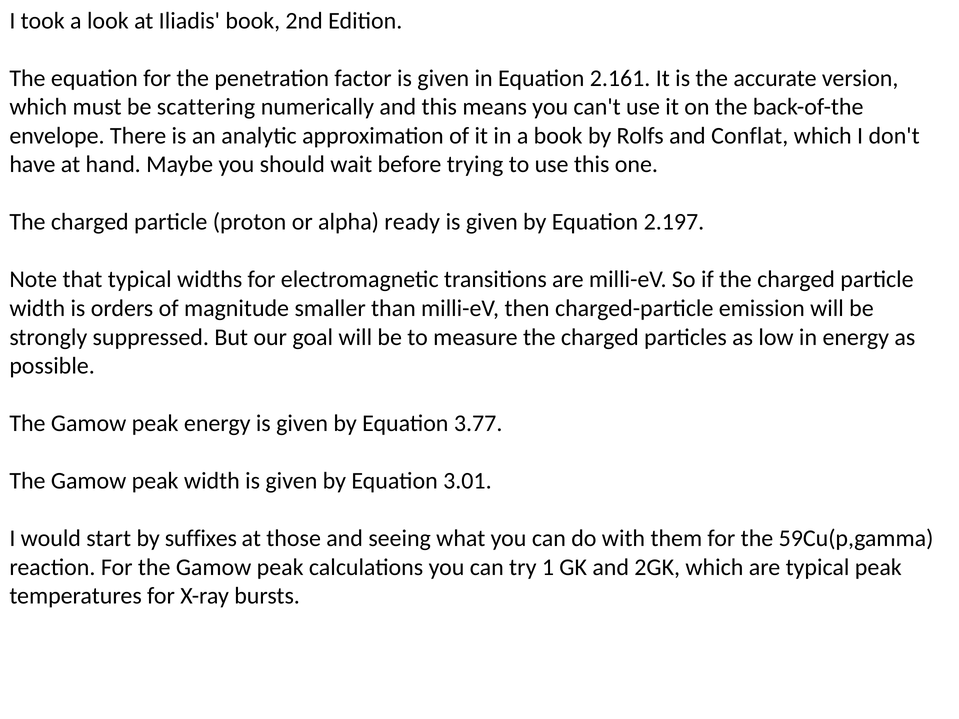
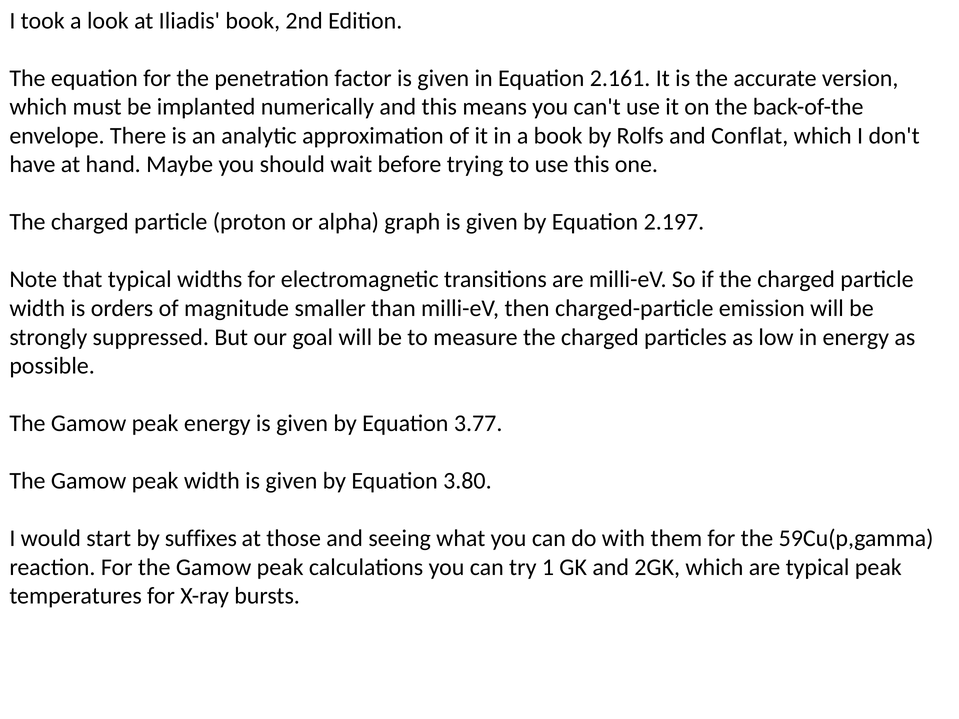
scattering: scattering -> implanted
ready: ready -> graph
3.01: 3.01 -> 3.80
